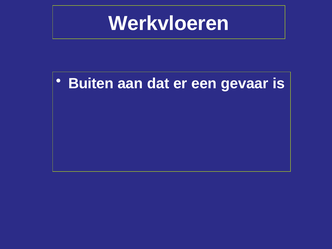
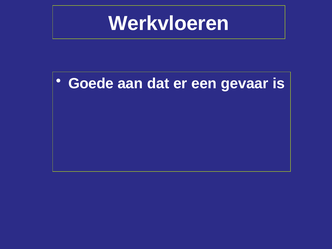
Buiten: Buiten -> Goede
